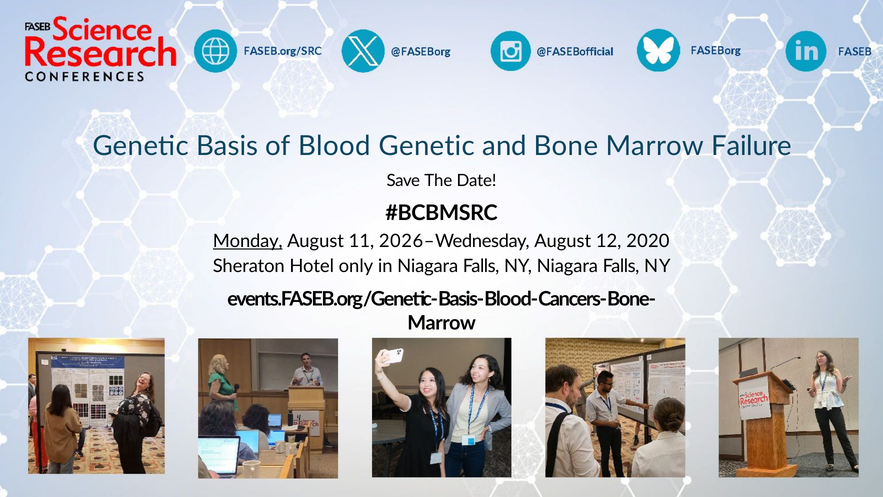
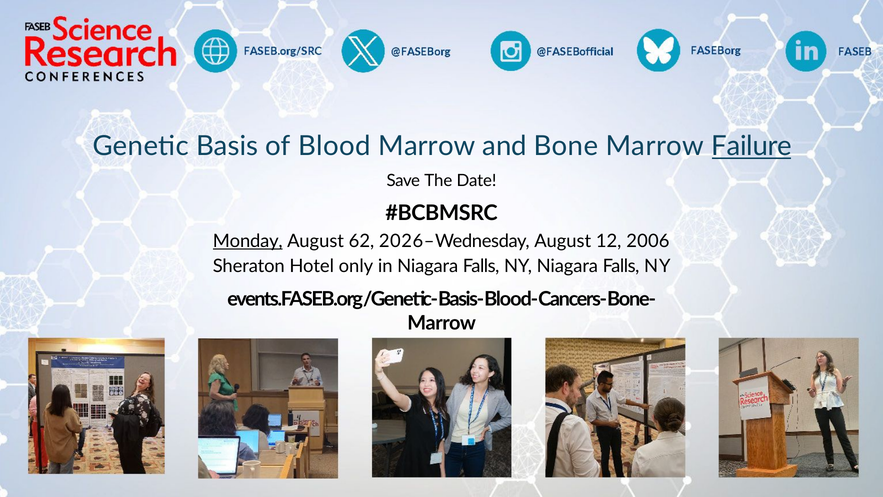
Blood Genetic: Genetic -> Marrow
Failure underline: none -> present
11: 11 -> 62
2020: 2020 -> 2006
